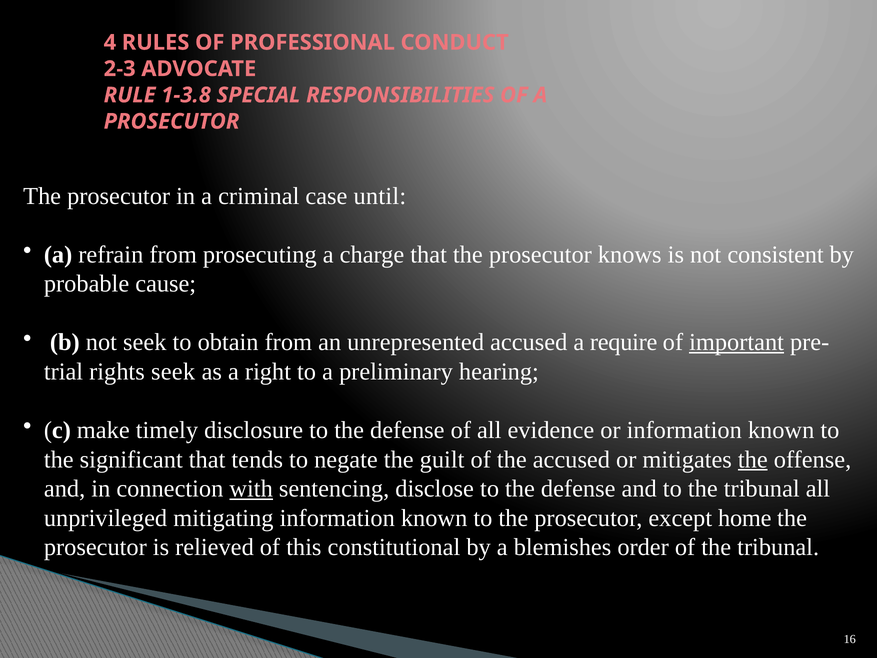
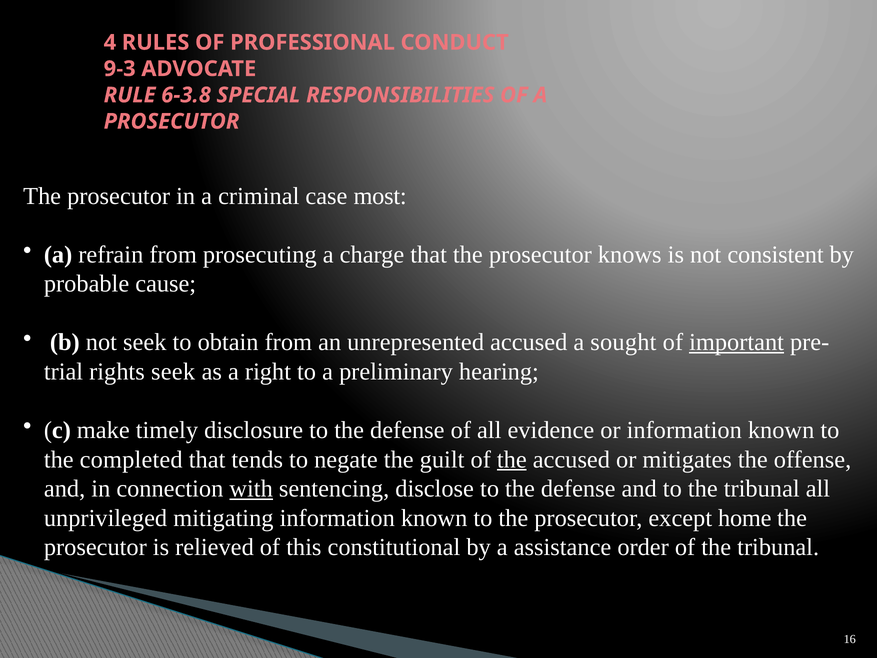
2-3: 2-3 -> 9-3
1-3.8: 1-3.8 -> 6-3.8
until: until -> most
require: require -> sought
significant: significant -> completed
the at (512, 459) underline: none -> present
the at (753, 459) underline: present -> none
blemishes: blemishes -> assistance
